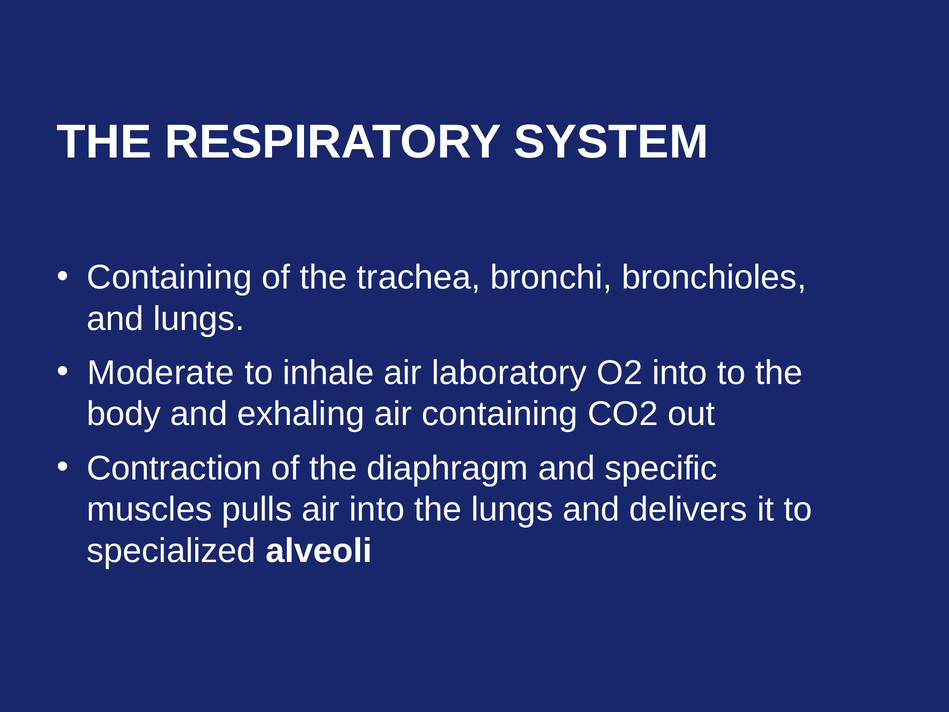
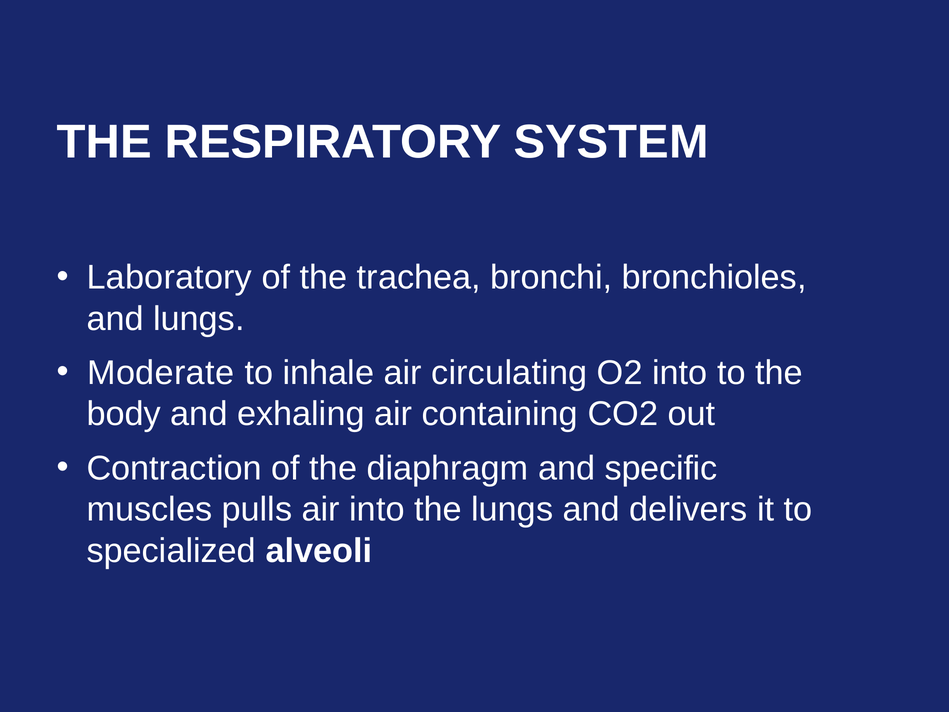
Containing at (169, 278): Containing -> Laboratory
laboratory: laboratory -> circulating
